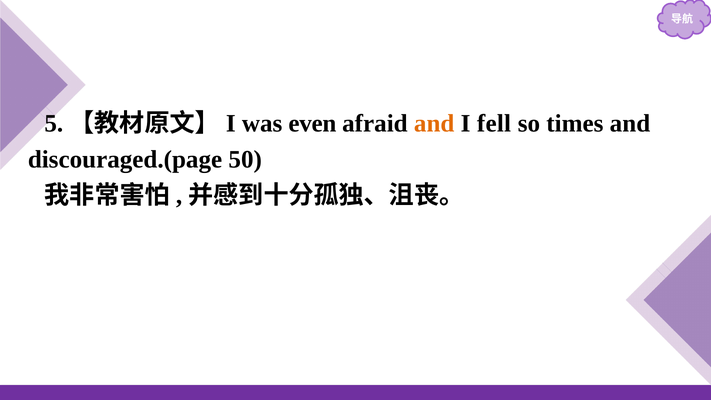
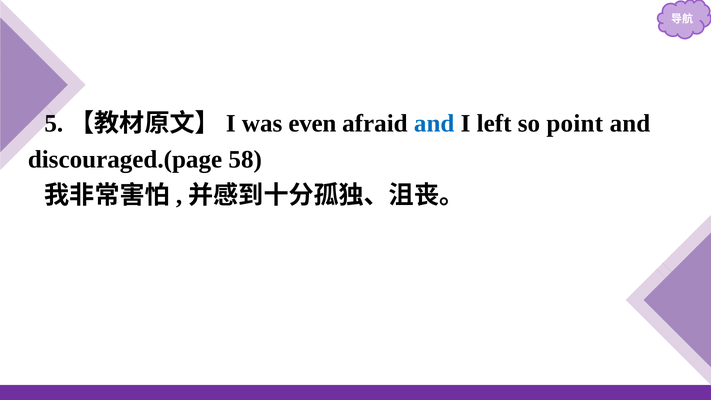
and at (434, 123) colour: orange -> blue
fell: fell -> left
times: times -> point
50: 50 -> 58
